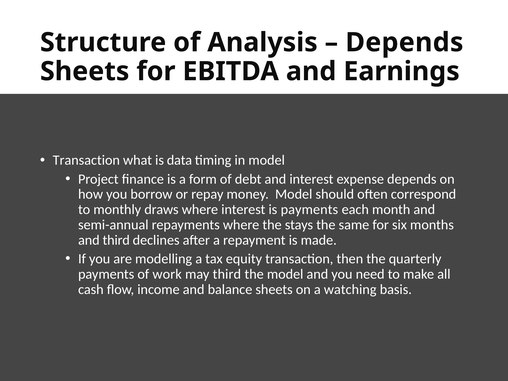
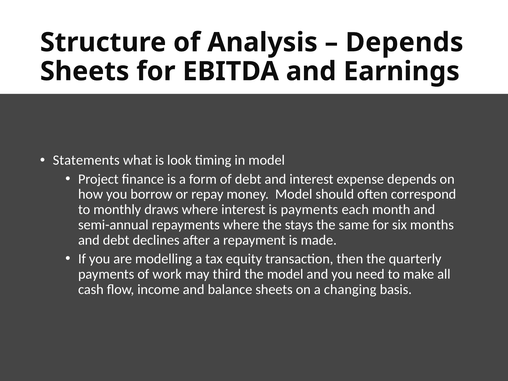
Transaction at (86, 160): Transaction -> Statements
data: data -> look
and third: third -> debt
watching: watching -> changing
